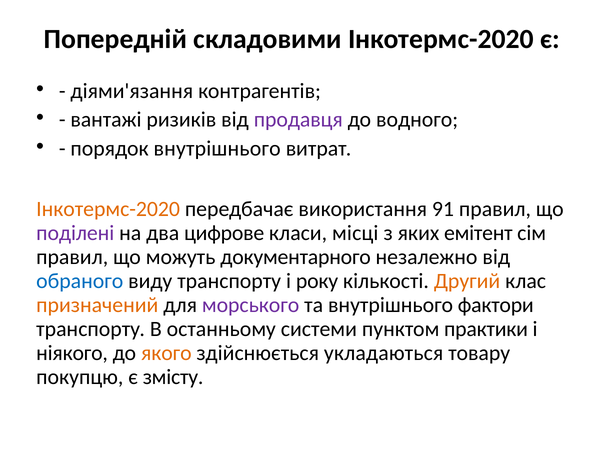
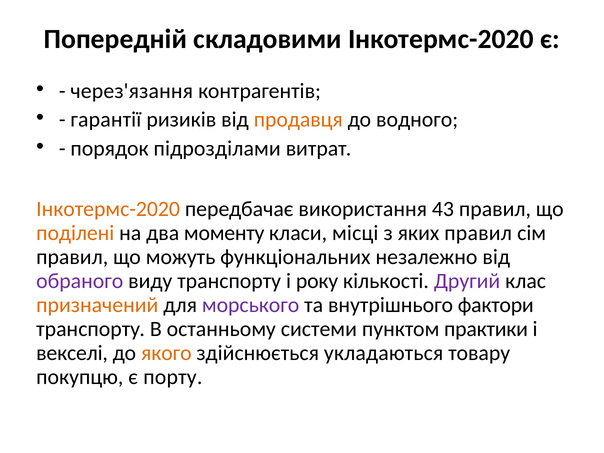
діями'язання: діями'язання -> через'язання
вантажі: вантажі -> гарантії
продавця colour: purple -> orange
порядок внутрішнього: внутрішнього -> підрозділами
91: 91 -> 43
поділені colour: purple -> orange
цифрове: цифрове -> моменту
яких емітент: емітент -> правил
документарного: документарного -> функціональних
обраного colour: blue -> purple
Другий colour: orange -> purple
ніякого: ніякого -> векселі
змісту: змісту -> порту
